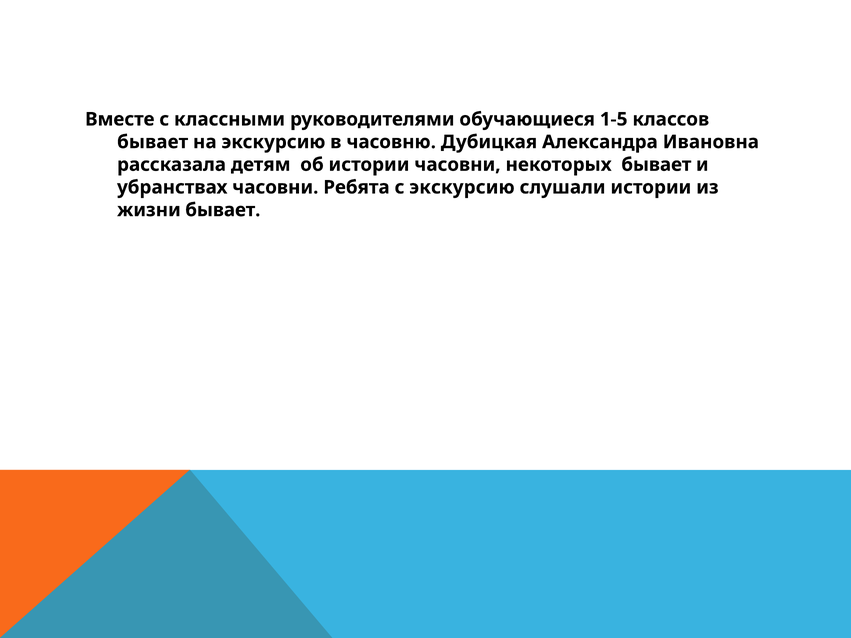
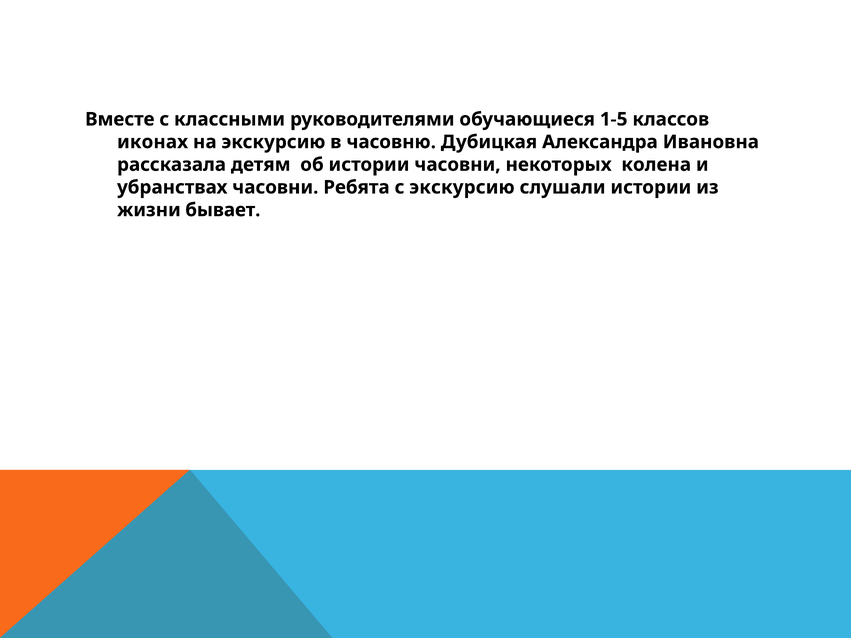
бывает at (153, 142): бывает -> иконах
некоторых бывает: бывает -> колена
